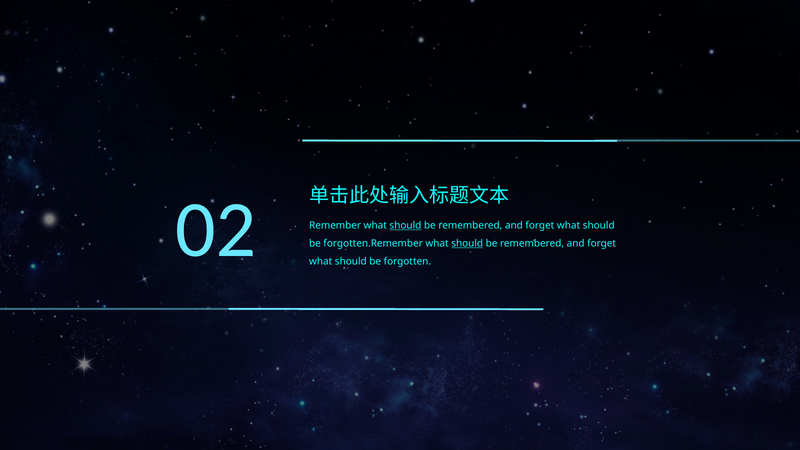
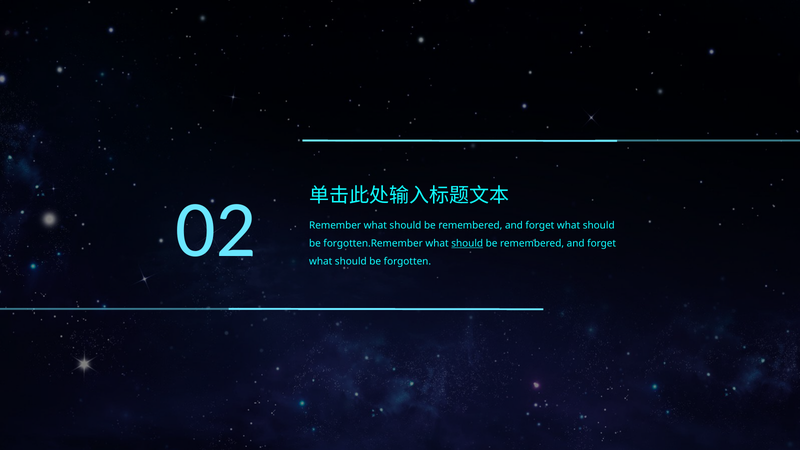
should at (405, 225) underline: present -> none
